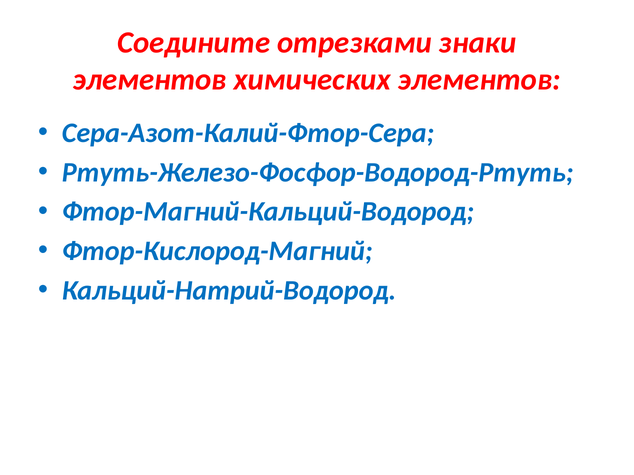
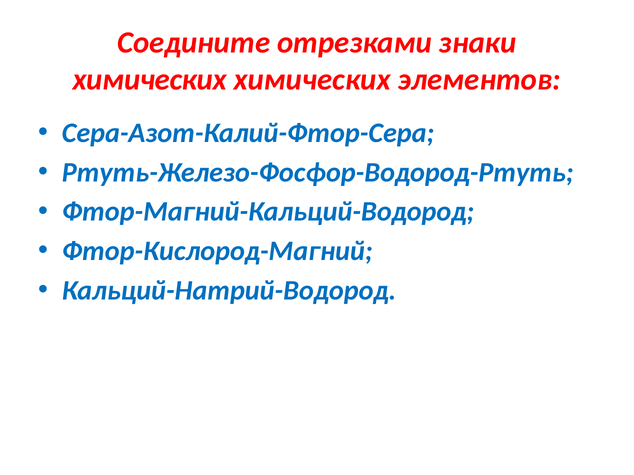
элементов at (150, 80): элементов -> химических
